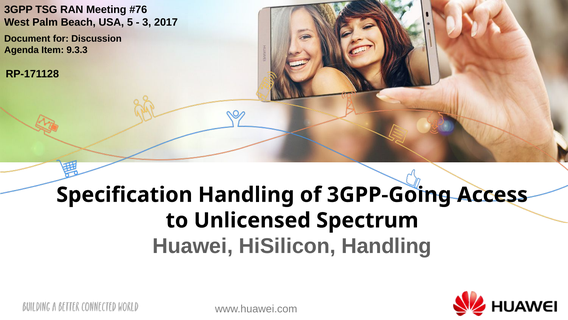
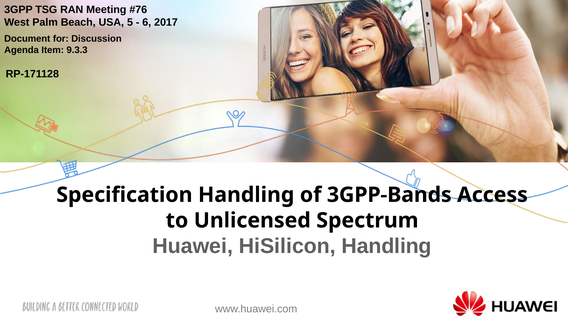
3: 3 -> 6
3GPP-Going: 3GPP-Going -> 3GPP-Bands
